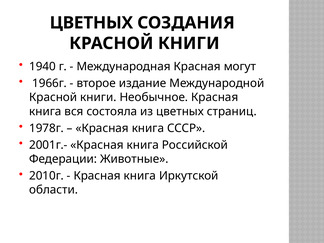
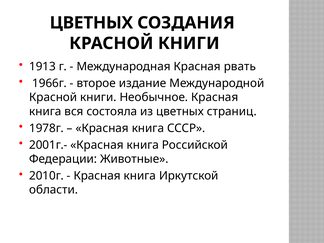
1940: 1940 -> 1913
могут: могут -> рвать
